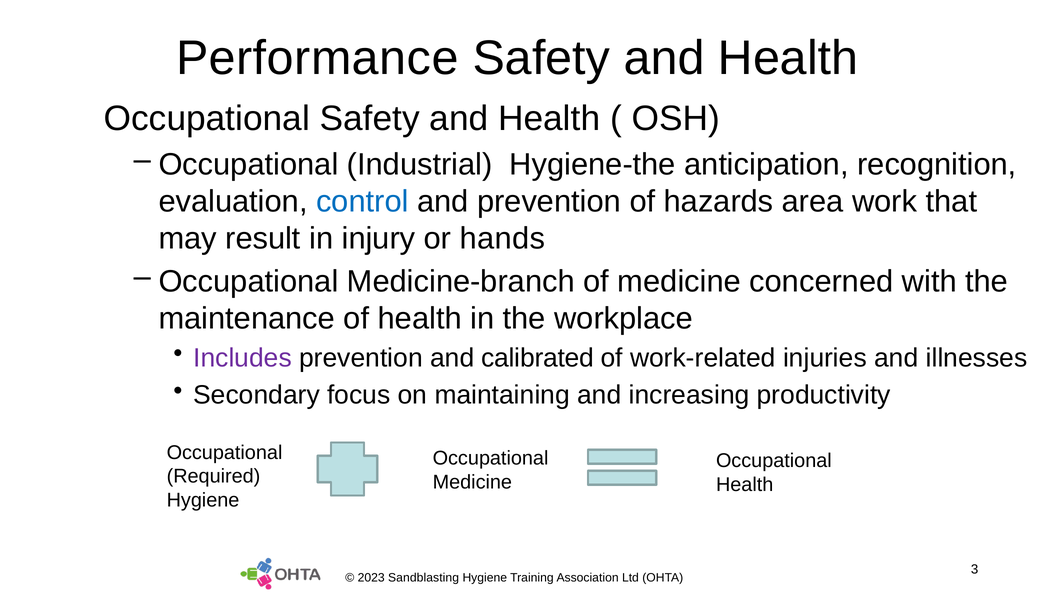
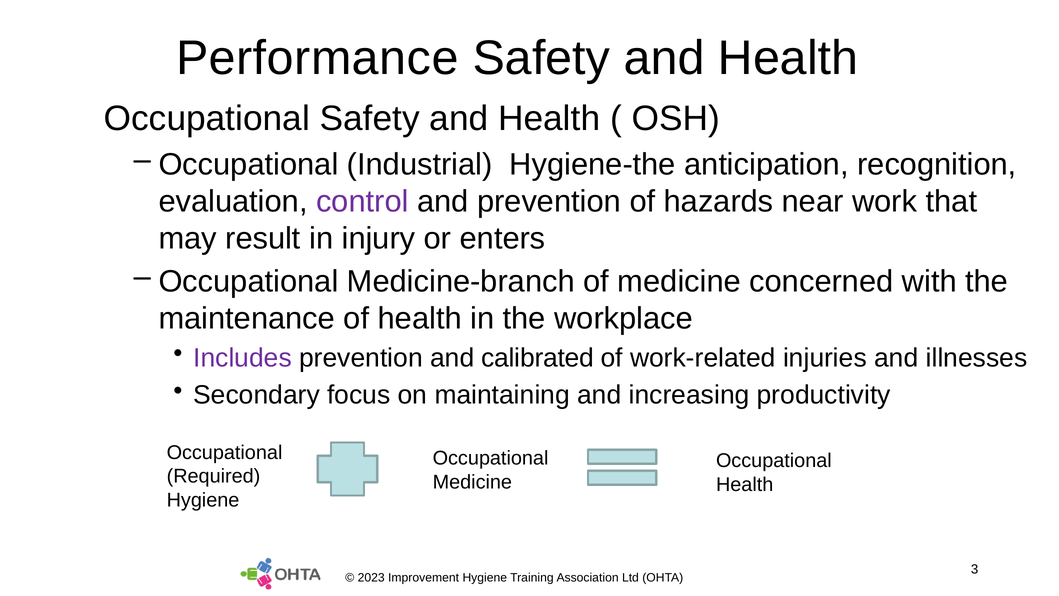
control colour: blue -> purple
area: area -> near
hands: hands -> enters
Sandblasting: Sandblasting -> Improvement
